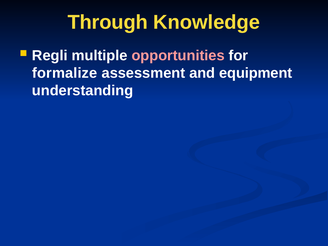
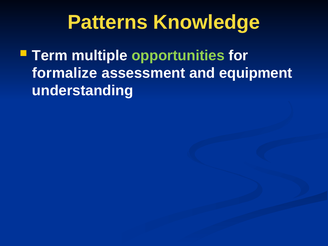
Through: Through -> Patterns
Regli: Regli -> Term
opportunities colour: pink -> light green
